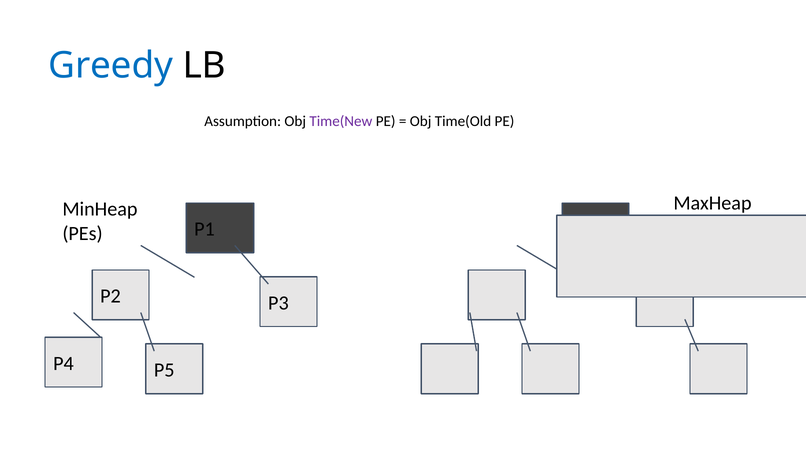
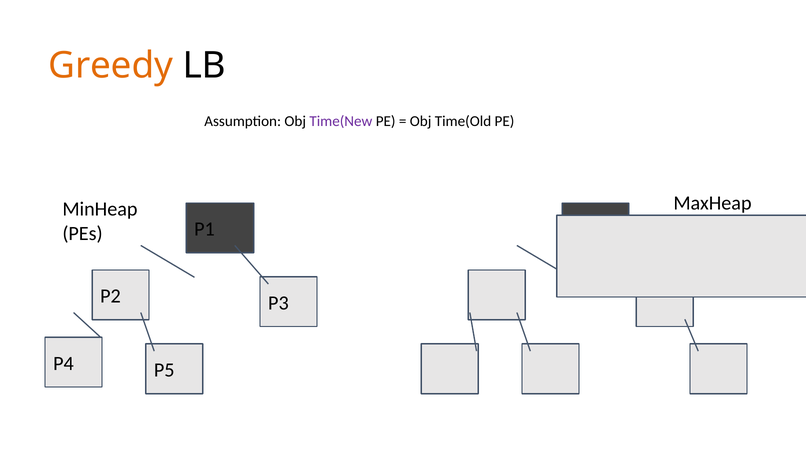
Greedy colour: blue -> orange
